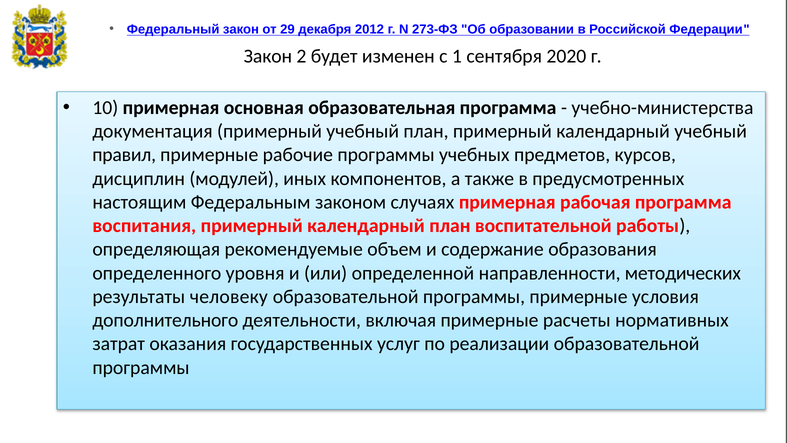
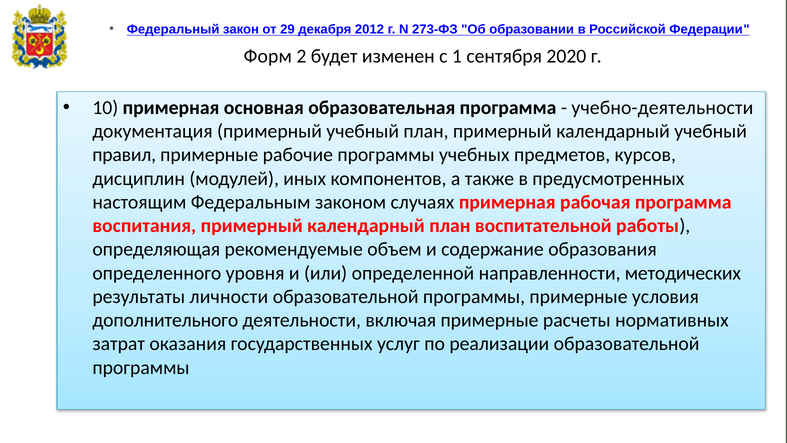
Закон at (268, 56): Закон -> Форм
учебно-министерства: учебно-министерства -> учебно-деятельности
человеку: человеку -> личности
